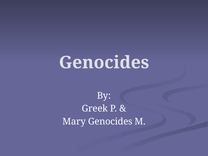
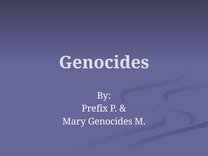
Greek: Greek -> Prefix
